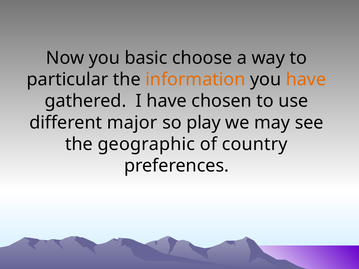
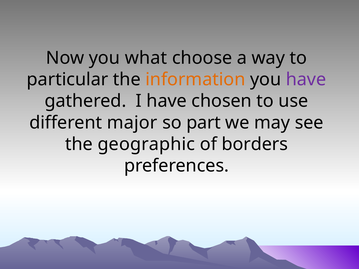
basic: basic -> what
have at (306, 80) colour: orange -> purple
play: play -> part
country: country -> borders
